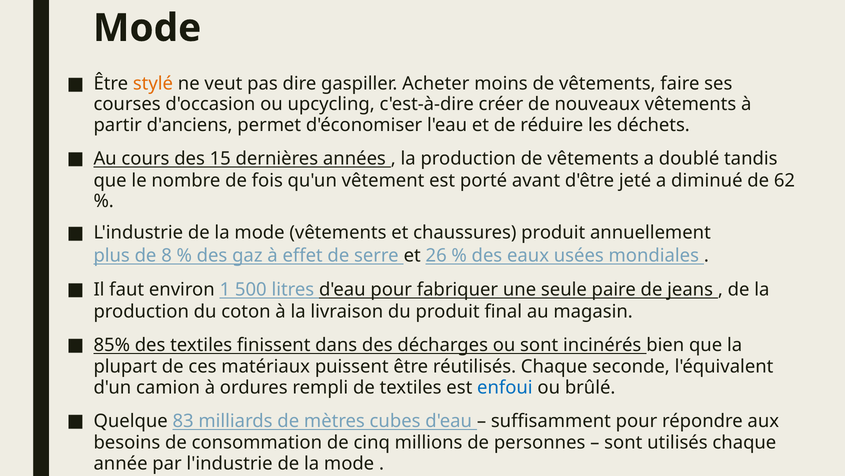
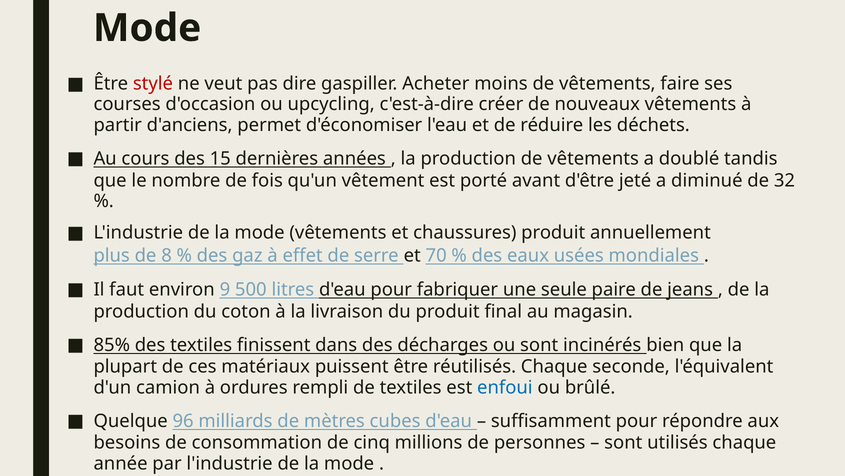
stylé colour: orange -> red
62: 62 -> 32
26: 26 -> 70
1: 1 -> 9
83: 83 -> 96
